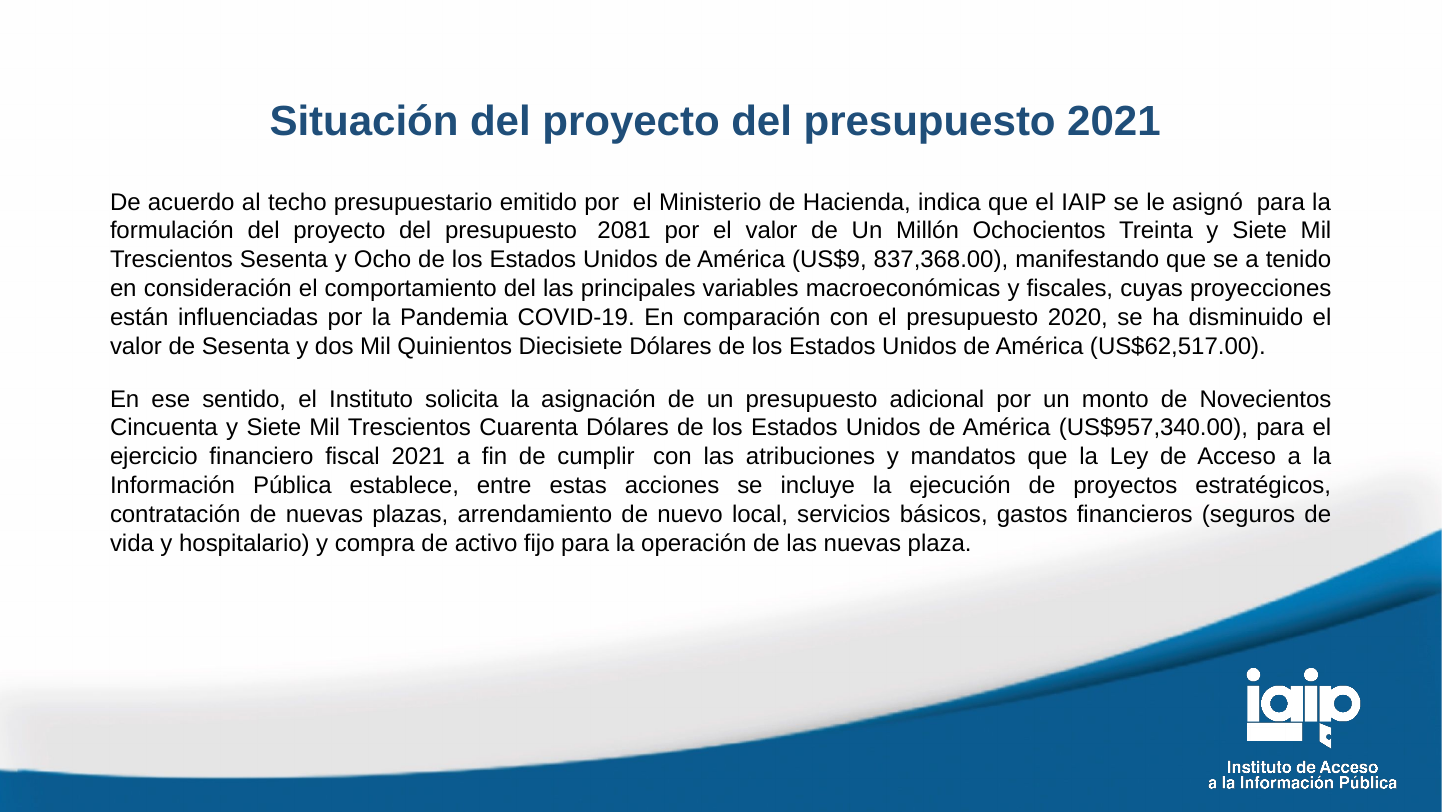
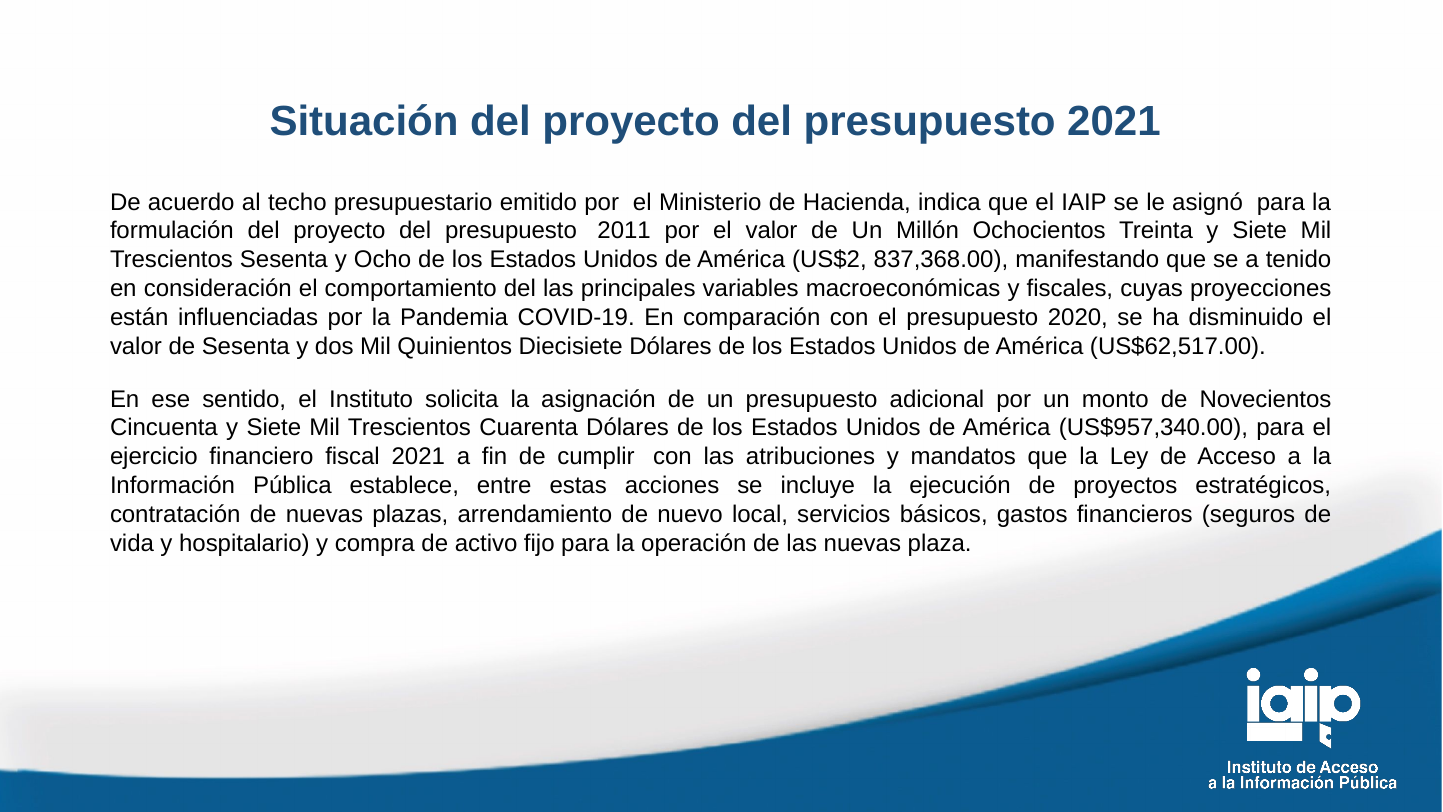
2081: 2081 -> 2011
US$9: US$9 -> US$2
